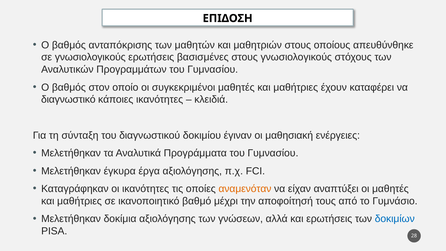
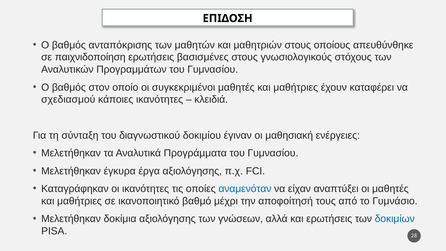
σε γνωσιολογικούς: γνωσιολογικούς -> παιχνιδοποίηση
διαγνωστικό: διαγνωστικό -> σχεδιασμού
αναμενόταν colour: orange -> blue
